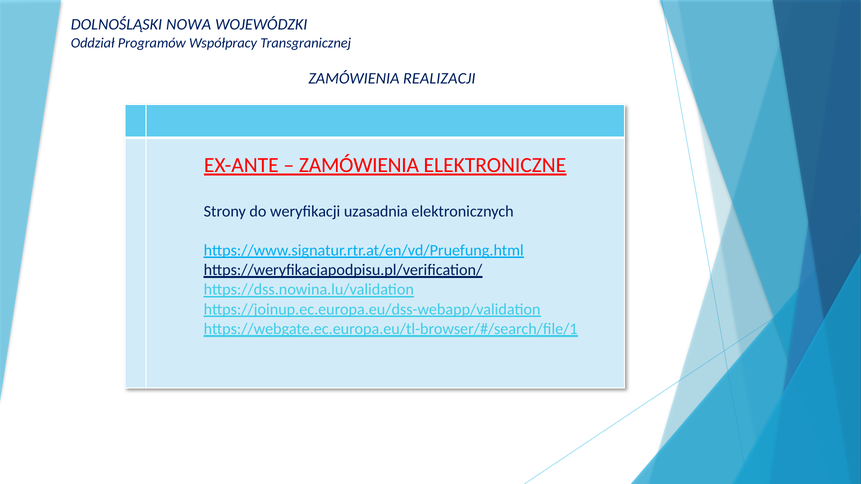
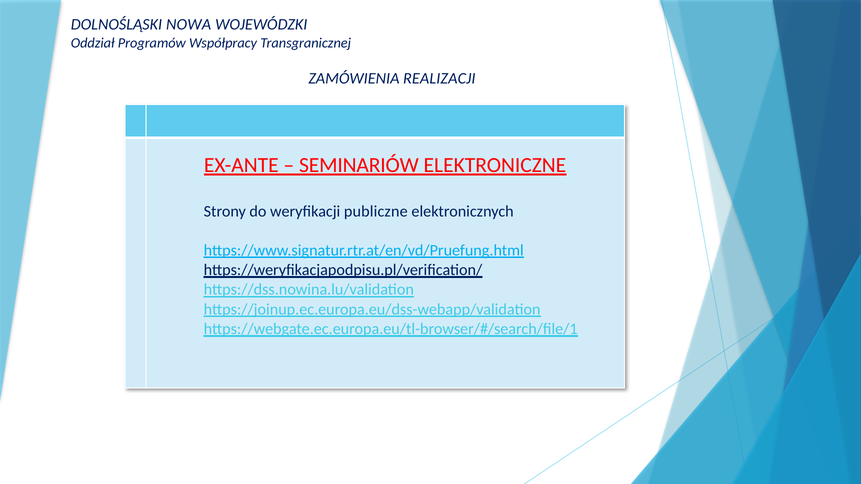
ZAMÓWIENIA at (359, 165): ZAMÓWIENIA -> SEMINARIÓW
uzasadnia: uzasadnia -> publiczne
